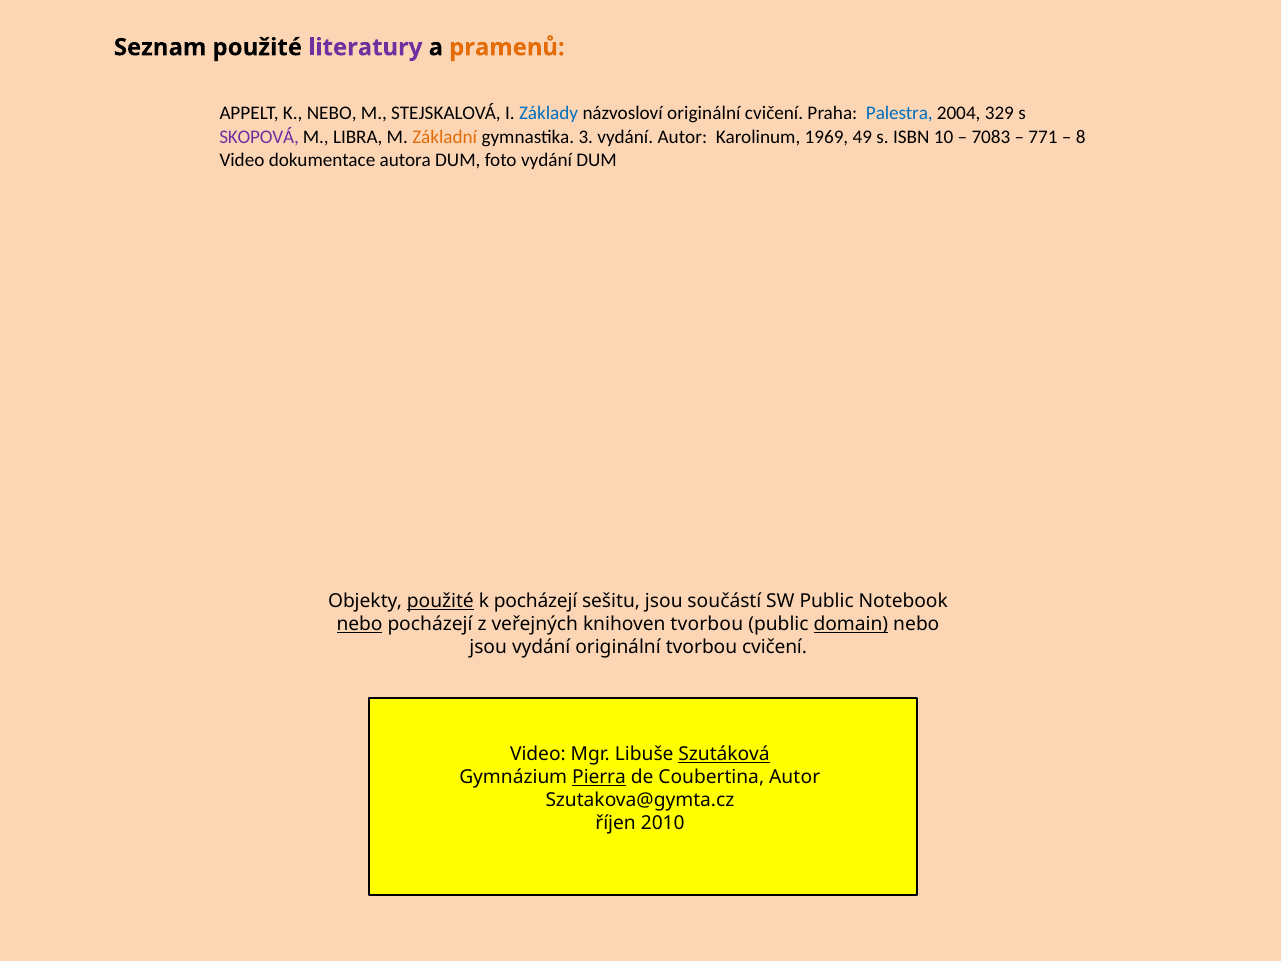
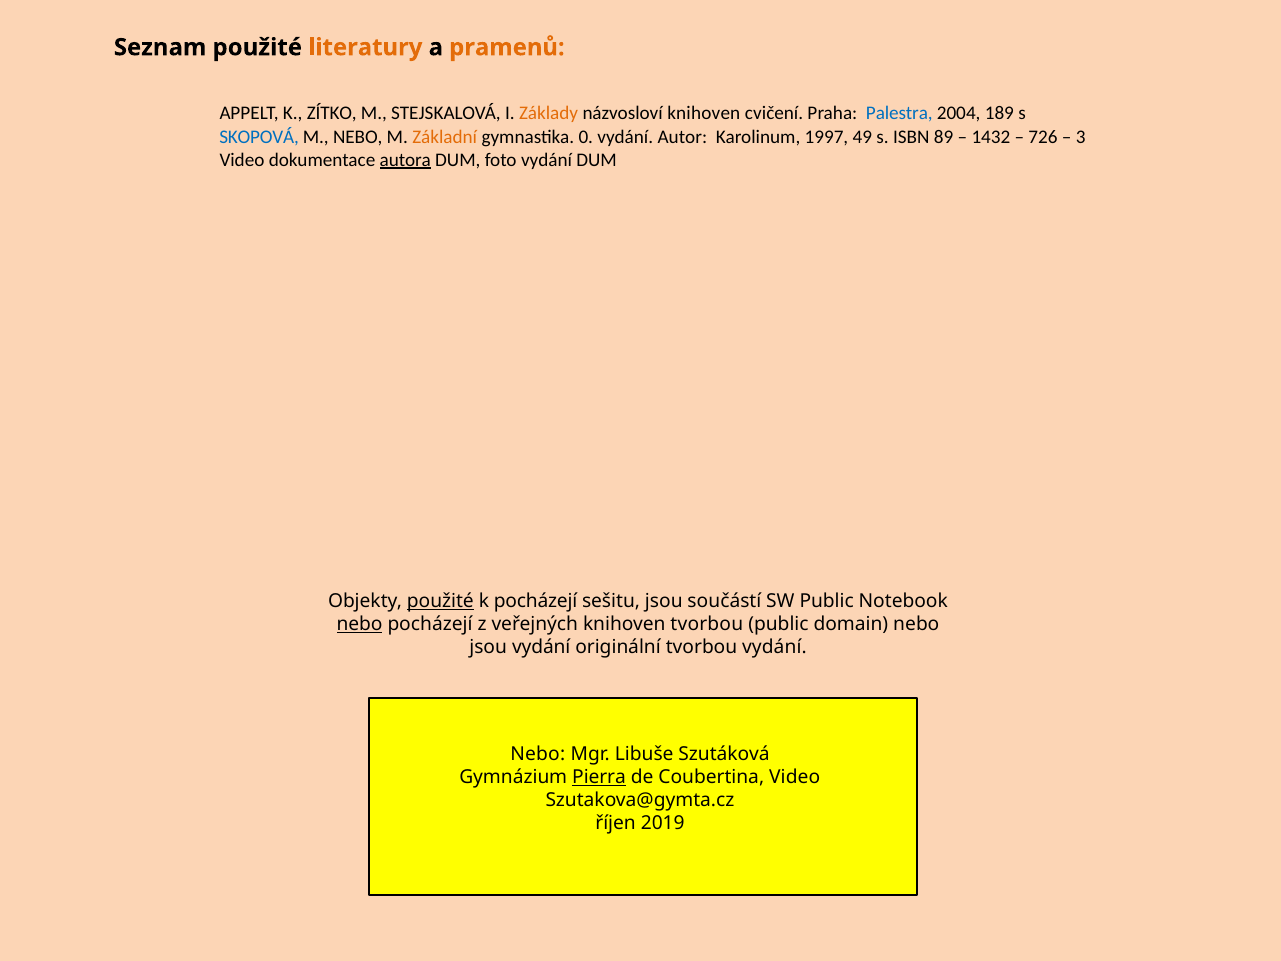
literatury colour: purple -> orange
K NEBO: NEBO -> ZÍTKO
Základy colour: blue -> orange
názvosloví originální: originální -> knihoven
329: 329 -> 189
SKOPOVÁ colour: purple -> blue
M LIBRA: LIBRA -> NEBO
3: 3 -> 0
1969: 1969 -> 1997
10: 10 -> 89
7083: 7083 -> 1432
771: 771 -> 726
8: 8 -> 3
autora underline: none -> present
domain underline: present -> none
tvorbou cvičení: cvičení -> vydání
Video at (538, 754): Video -> Nebo
Szutáková underline: present -> none
Coubertina Autor: Autor -> Video
2010: 2010 -> 2019
